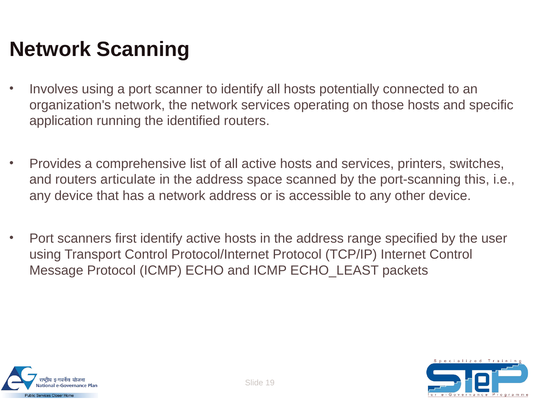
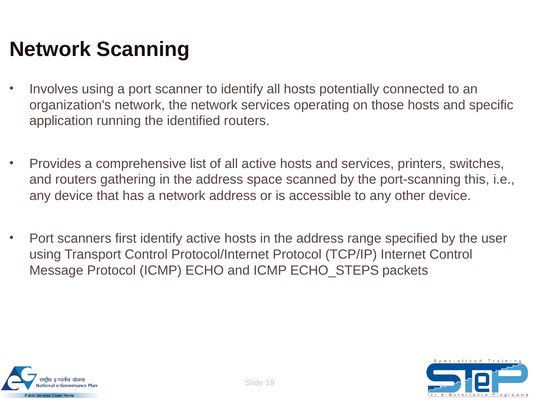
articulate: articulate -> gathering
ECHO_LEAST: ECHO_LEAST -> ECHO_STEPS
